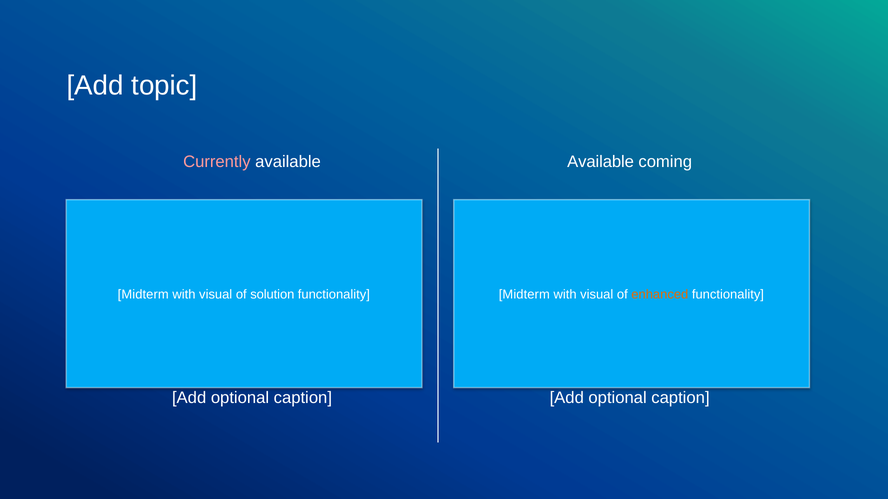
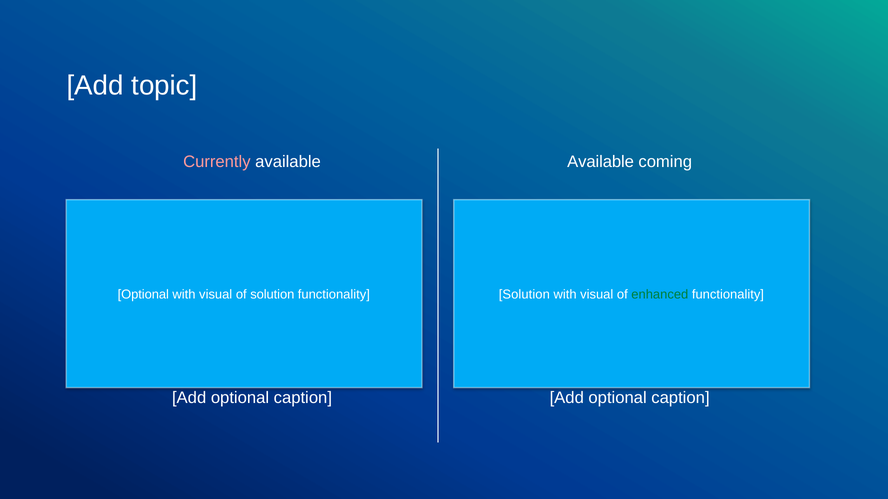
Midterm at (143, 295): Midterm -> Optional
functionality Midterm: Midterm -> Solution
enhanced colour: orange -> green
